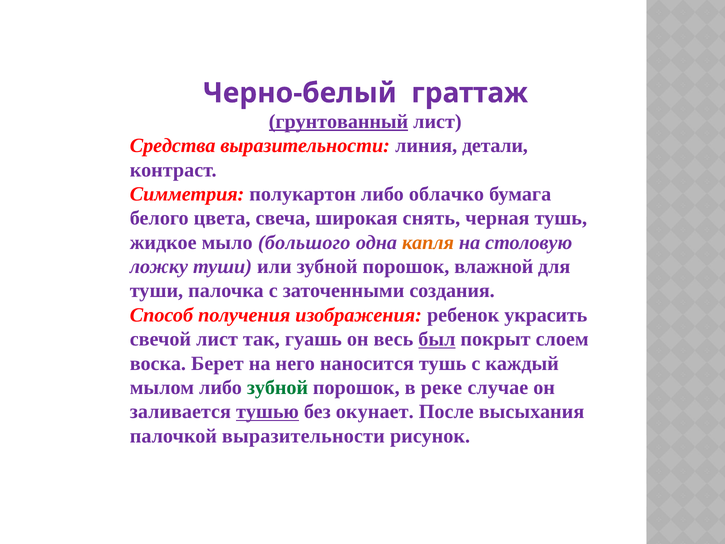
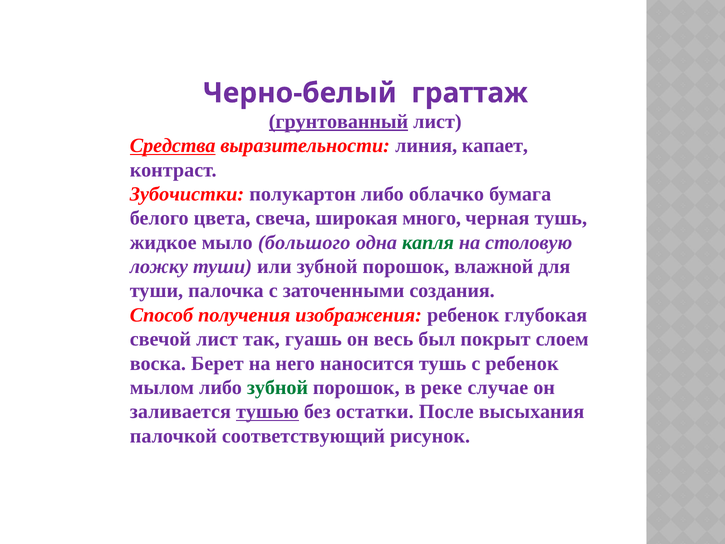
Средства underline: none -> present
детали: детали -> капает
Симметрия: Симметрия -> Зубочистки
снять: снять -> много
капля colour: orange -> green
украсить: украсить -> глубокая
был underline: present -> none
с каждый: каждый -> ребенок
окунает: окунает -> остатки
палочкой выразительности: выразительности -> соответствующий
